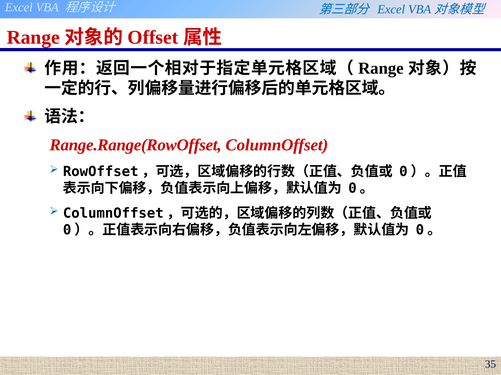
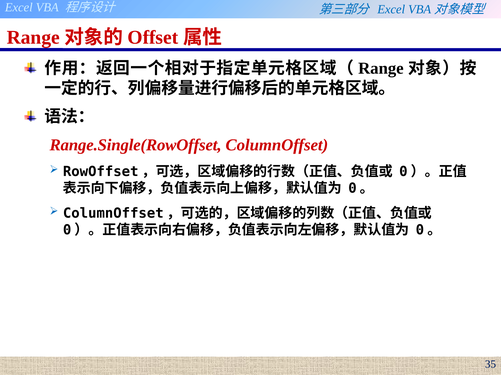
Range.Range(RowOffset: Range.Range(RowOffset -> Range.Single(RowOffset
